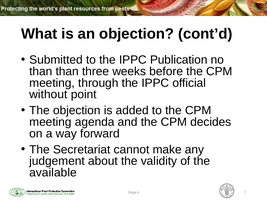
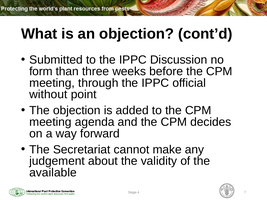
Publication: Publication -> Discussion
than at (41, 71): than -> form
